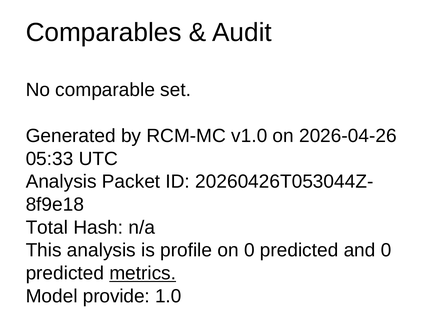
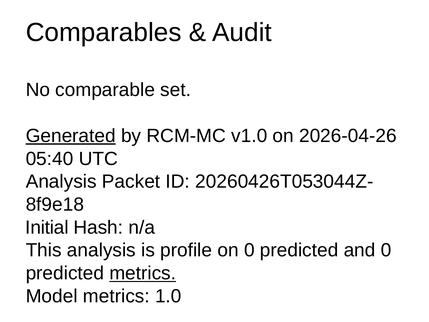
Generated underline: none -> present
05:33: 05:33 -> 05:40
Total: Total -> Initial
Model provide: provide -> metrics
